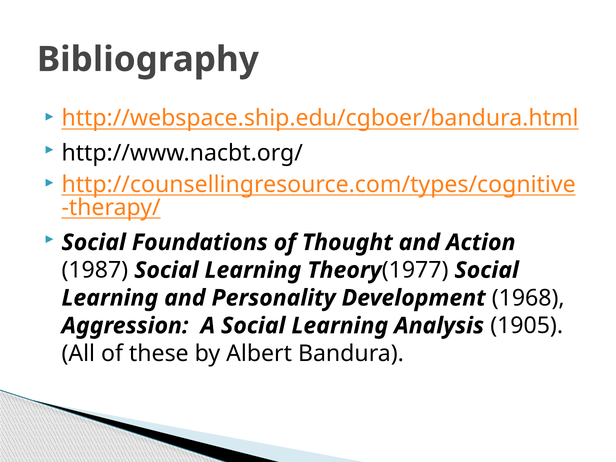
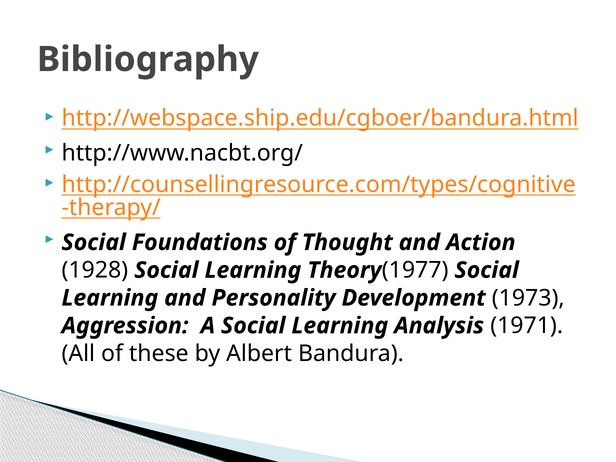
1987: 1987 -> 1928
1968: 1968 -> 1973
1905: 1905 -> 1971
